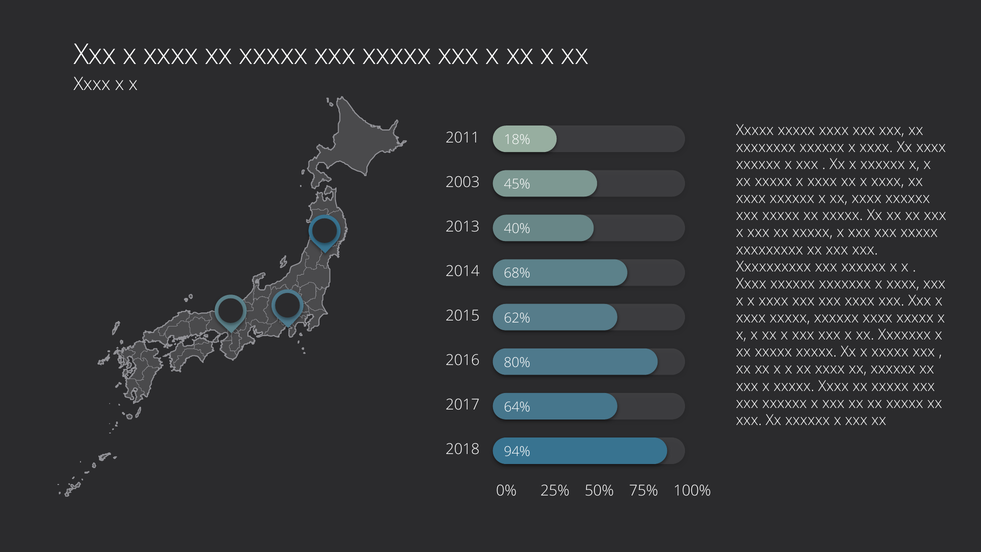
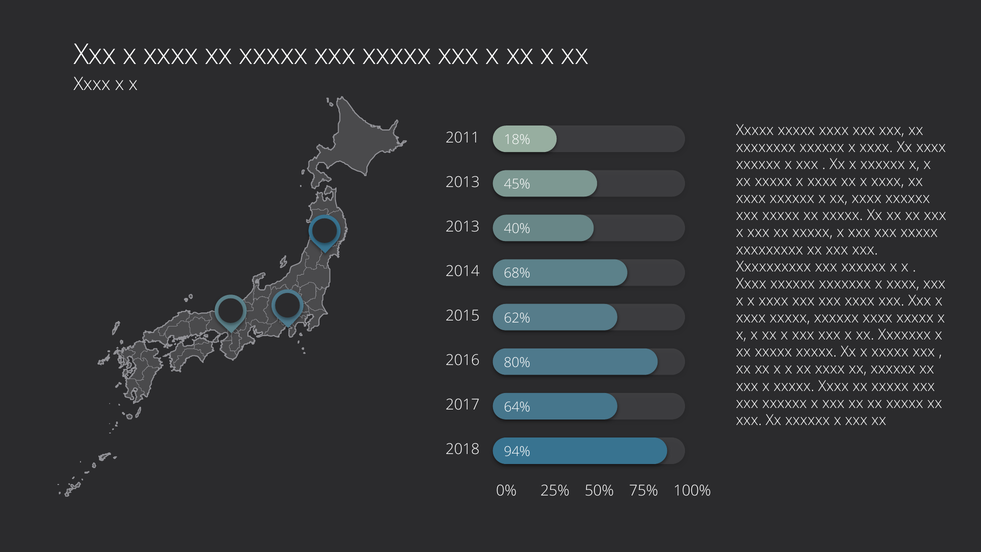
2003 at (463, 182): 2003 -> 2013
